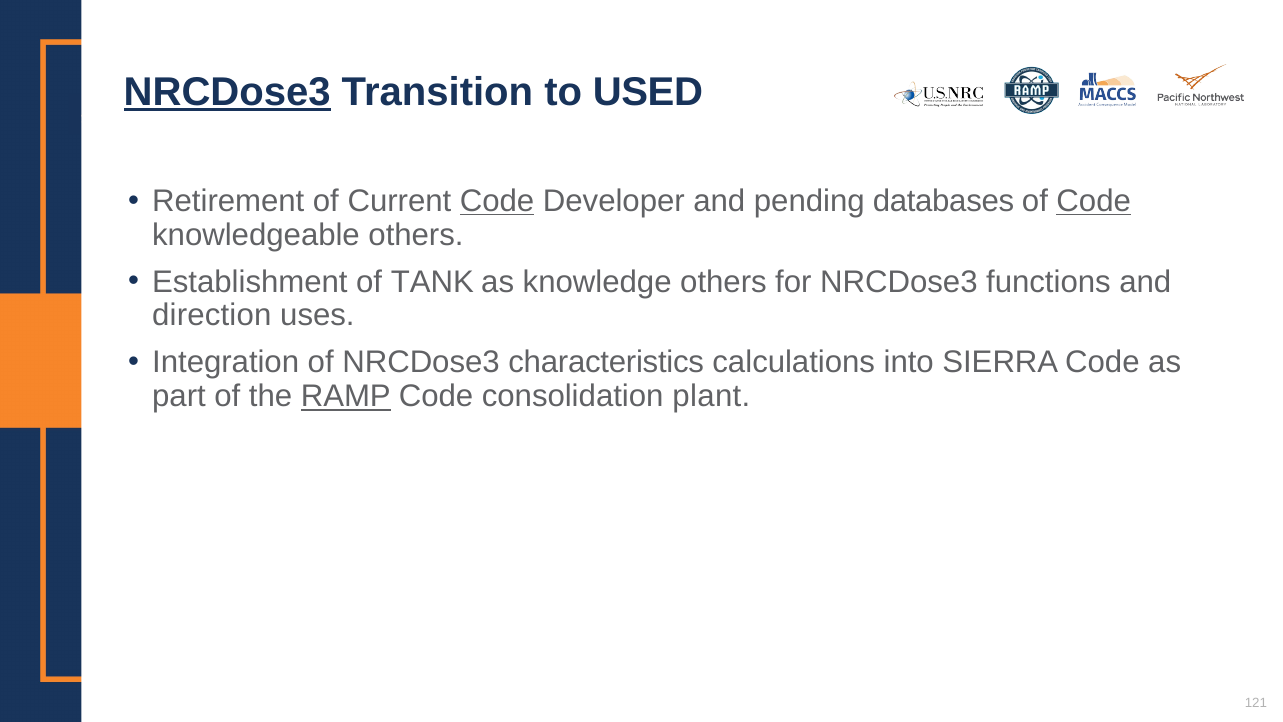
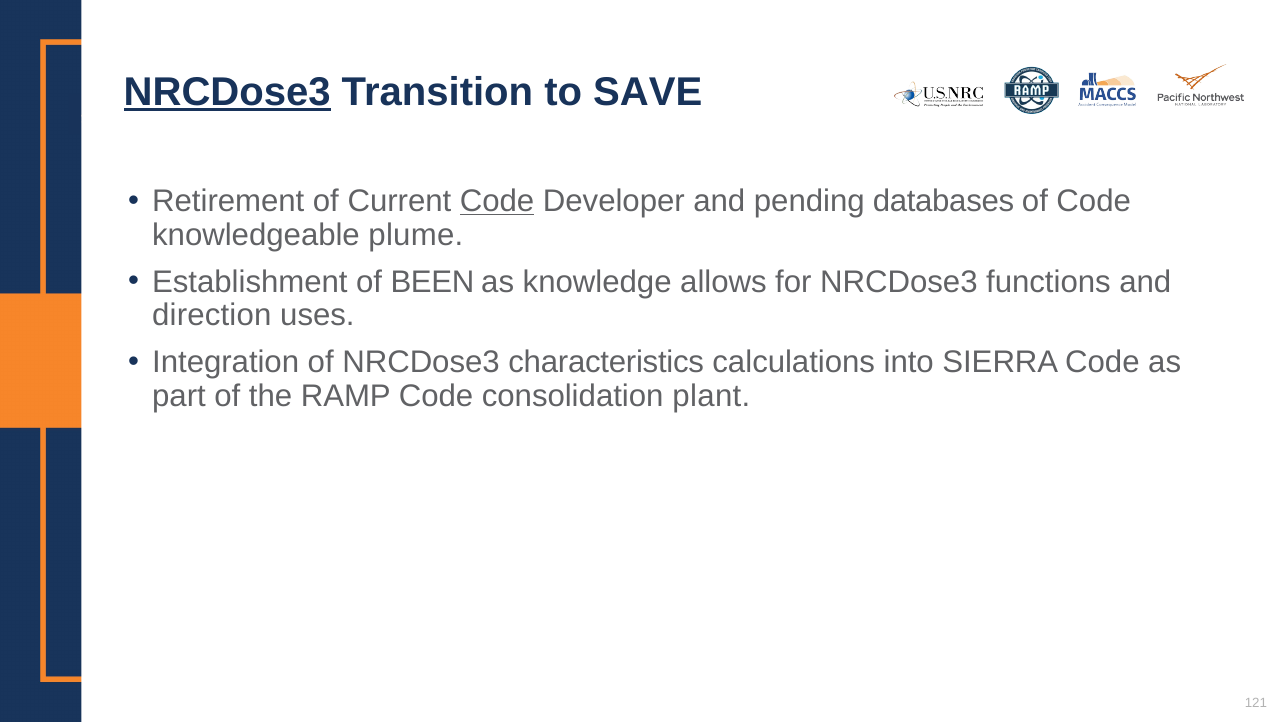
USED: USED -> SAVE
Code at (1094, 201) underline: present -> none
knowledgeable others: others -> plume
TANK: TANK -> BEEN
knowledge others: others -> allows
RAMP underline: present -> none
